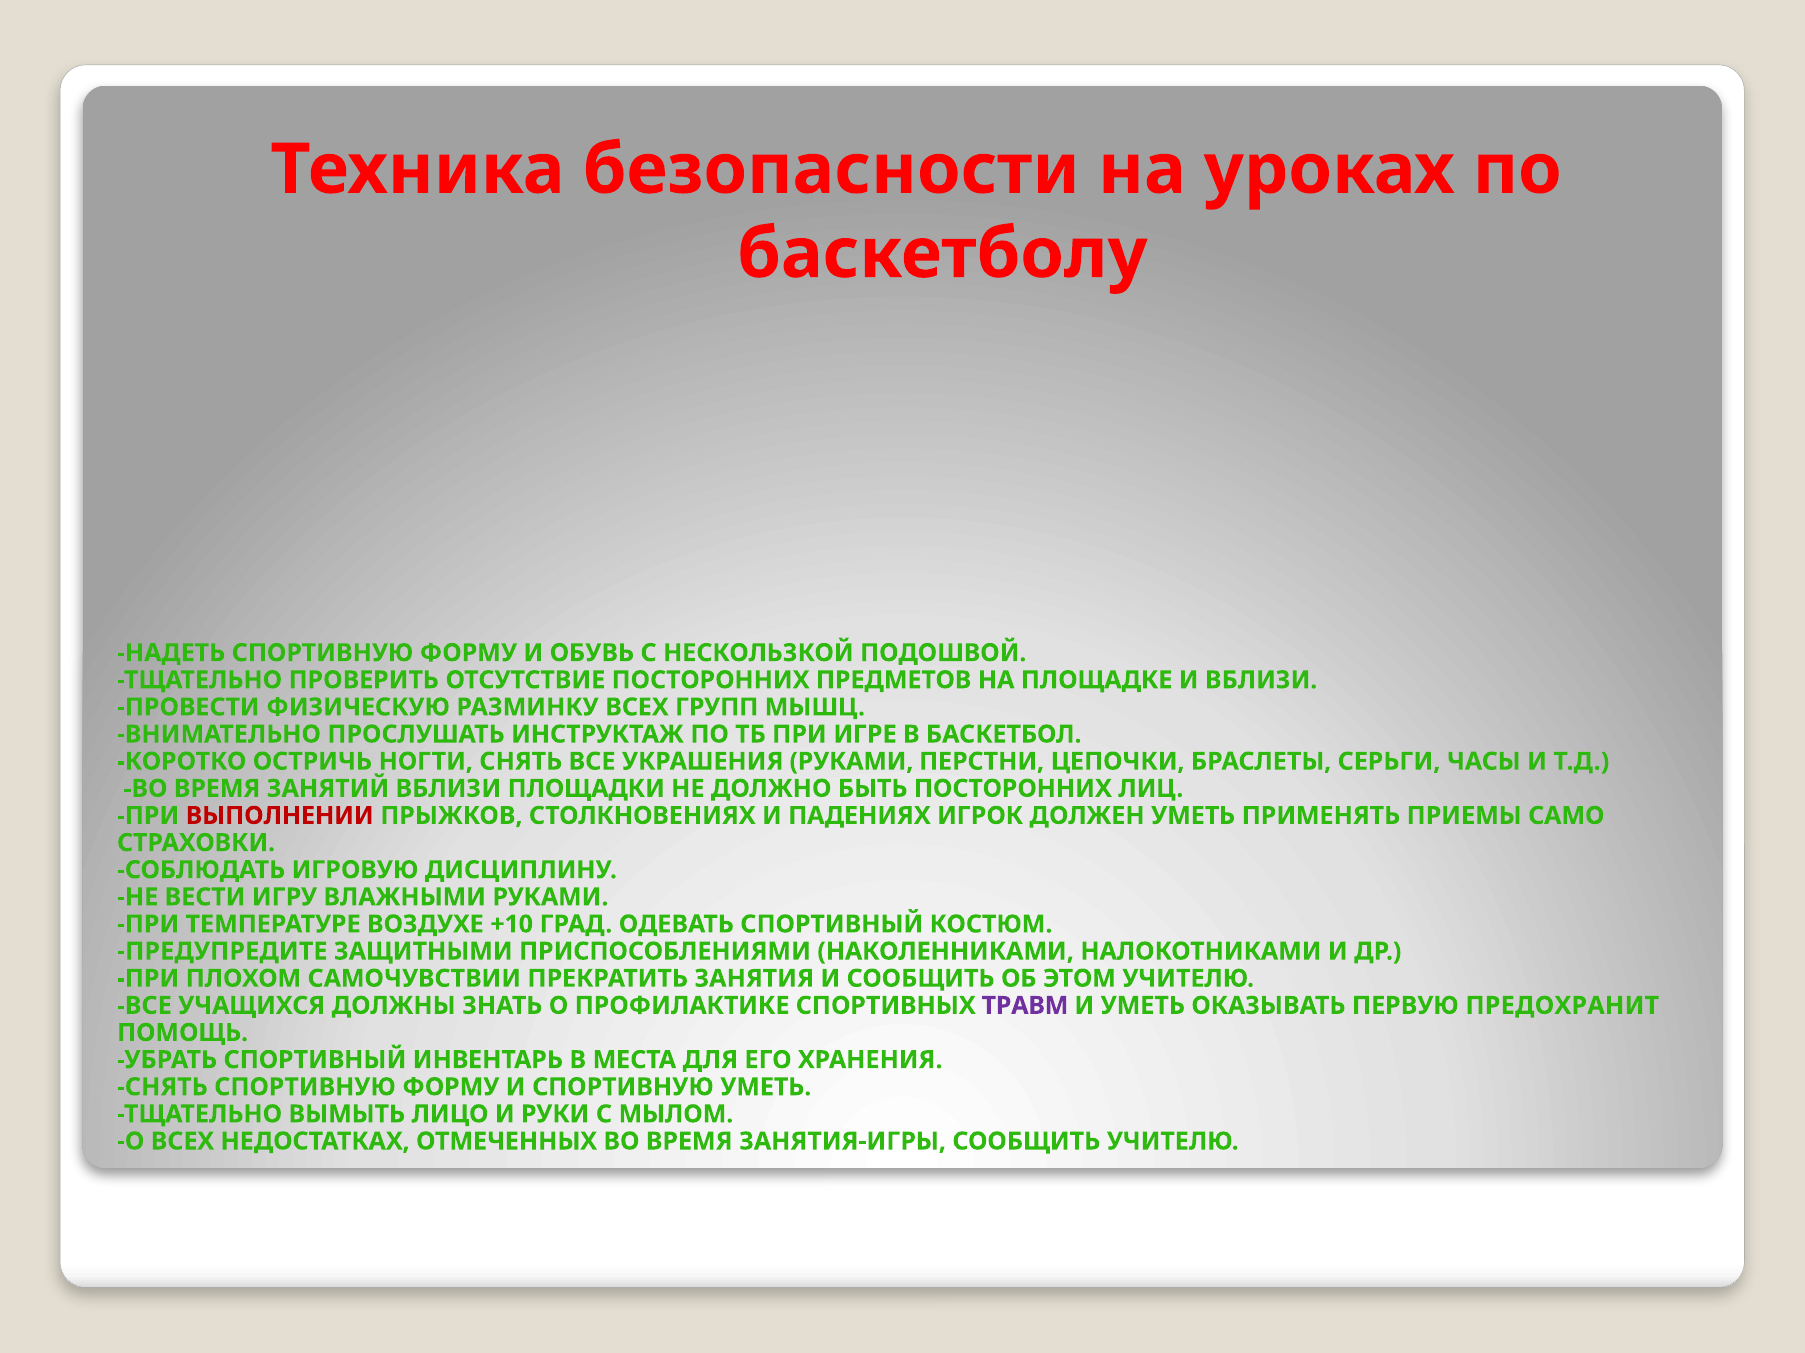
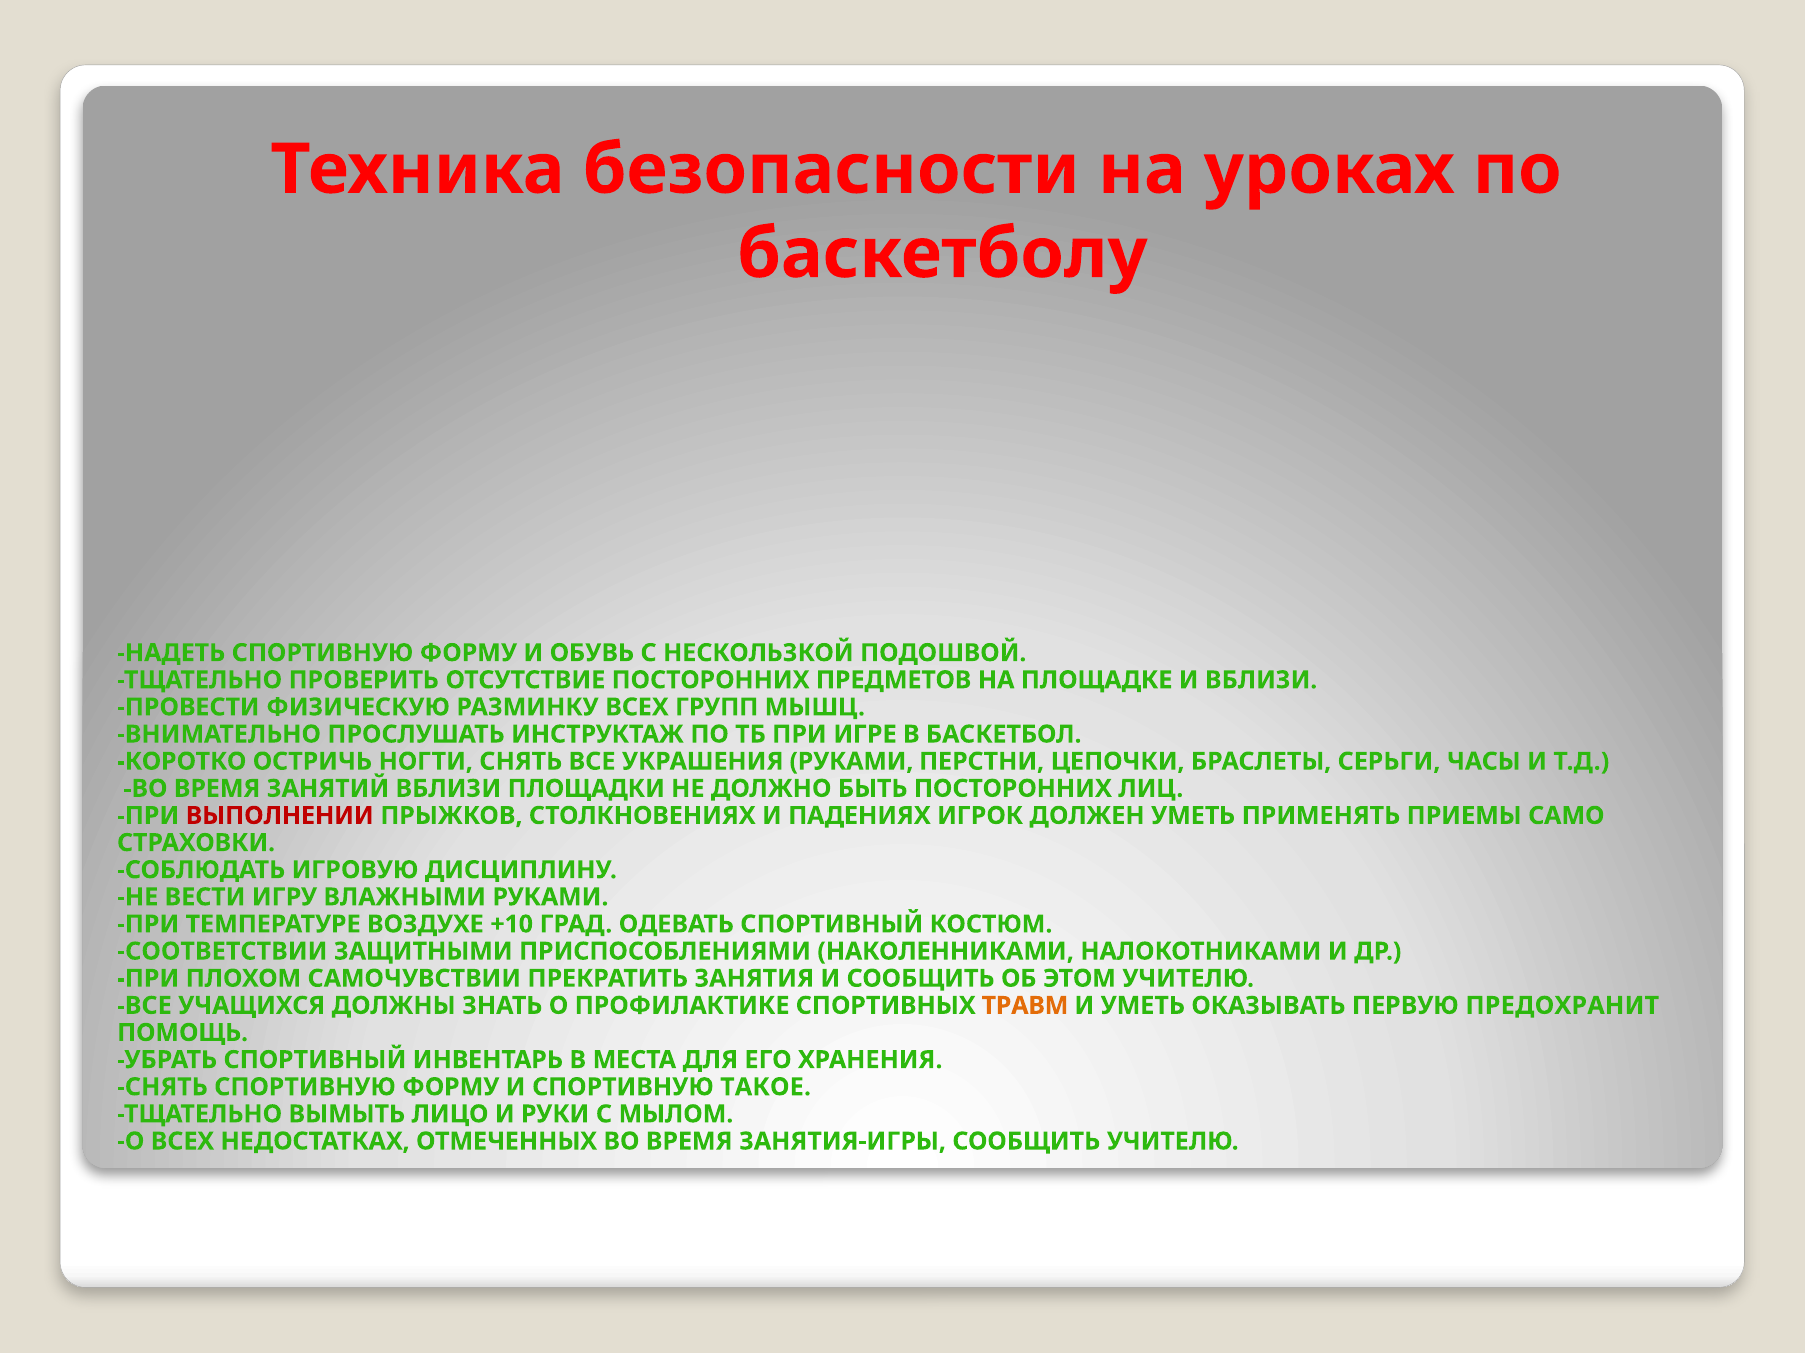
ПРЕДУПРЕДИТЕ: ПРЕДУПРЕДИТЕ -> СООТВЕТСТВИИ
ТРАВМ colour: purple -> orange
СПОРТИВНУЮ УМЕТЬ: УМЕТЬ -> ТАКОЕ
